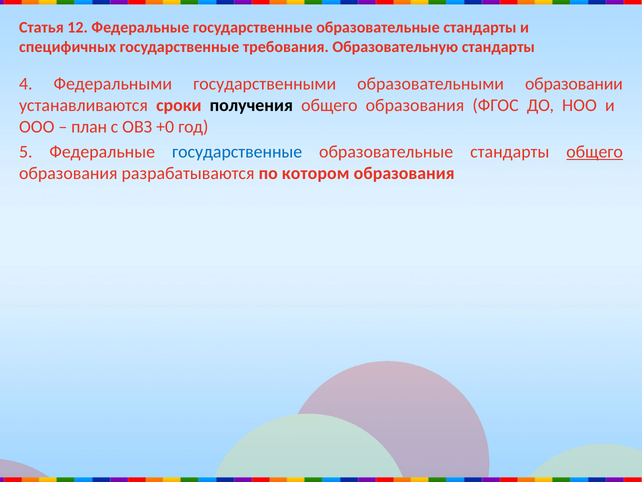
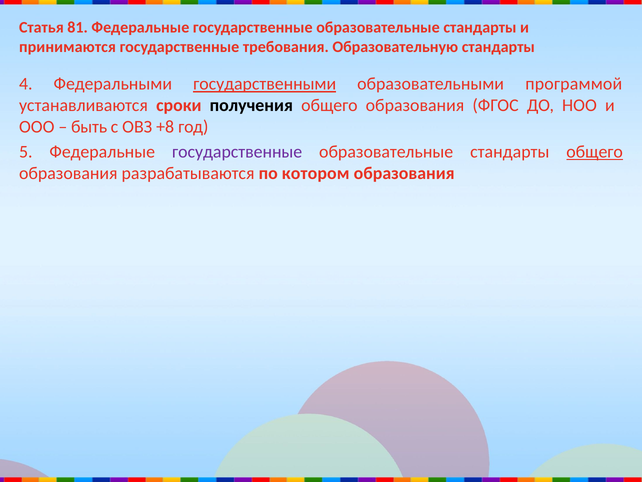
12: 12 -> 81
специфичных: специфичных -> принимаются
государственными underline: none -> present
образовании: образовании -> программой
план: план -> быть
+0: +0 -> +8
государственные at (237, 152) colour: blue -> purple
